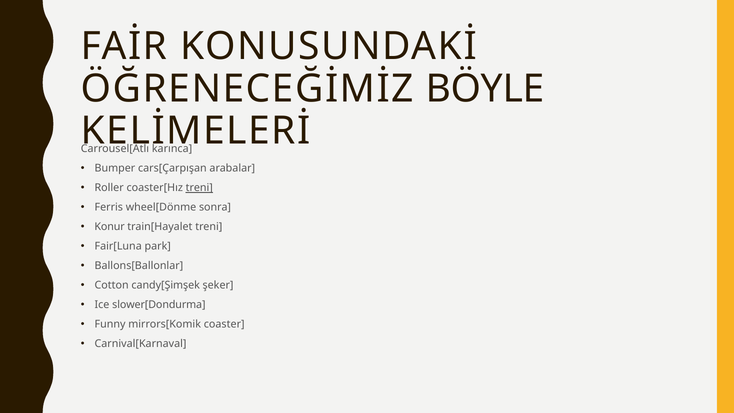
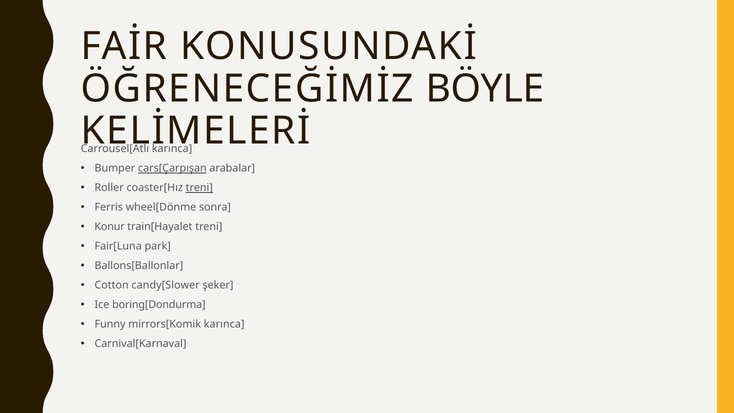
cars[Çarpışan underline: none -> present
candy[Şimşek: candy[Şimşek -> candy[Slower
slower[Dondurma: slower[Dondurma -> boring[Dondurma
mirrors[Komik coaster: coaster -> karınca
